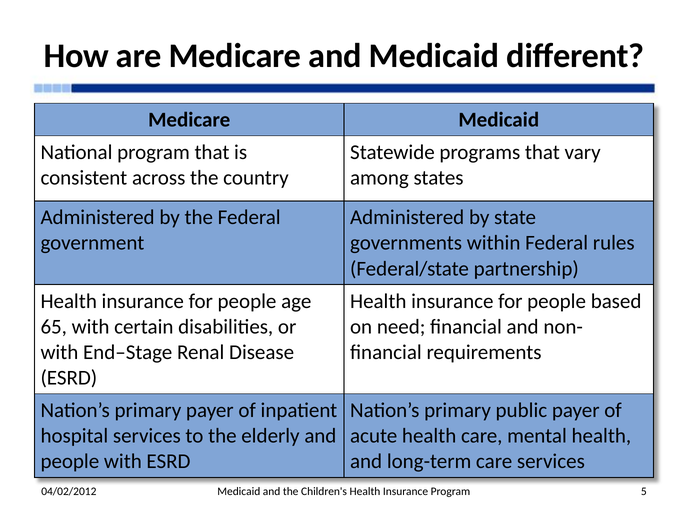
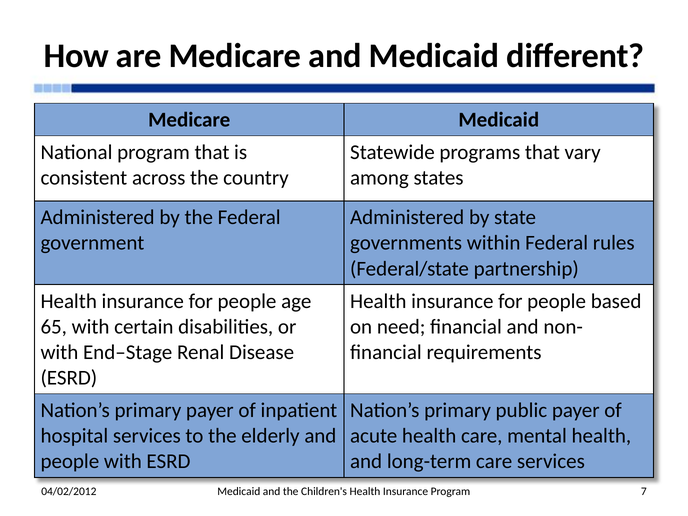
5: 5 -> 7
